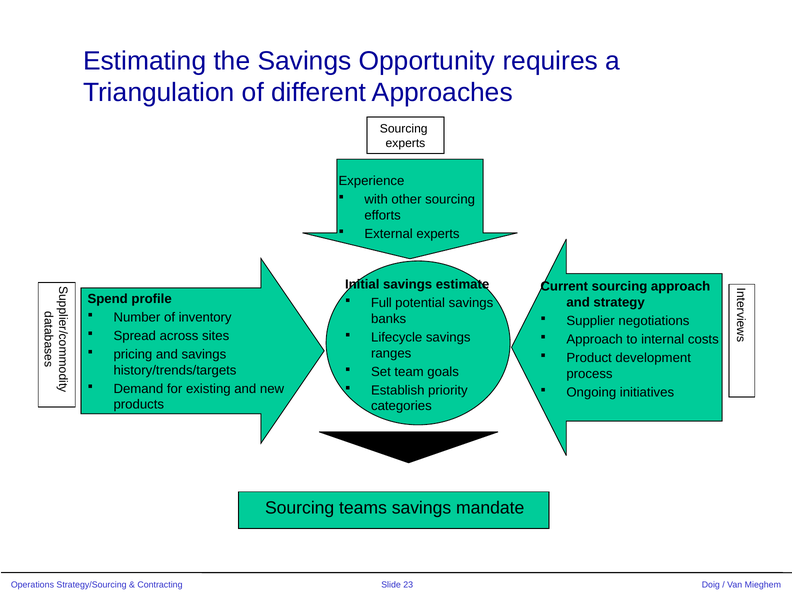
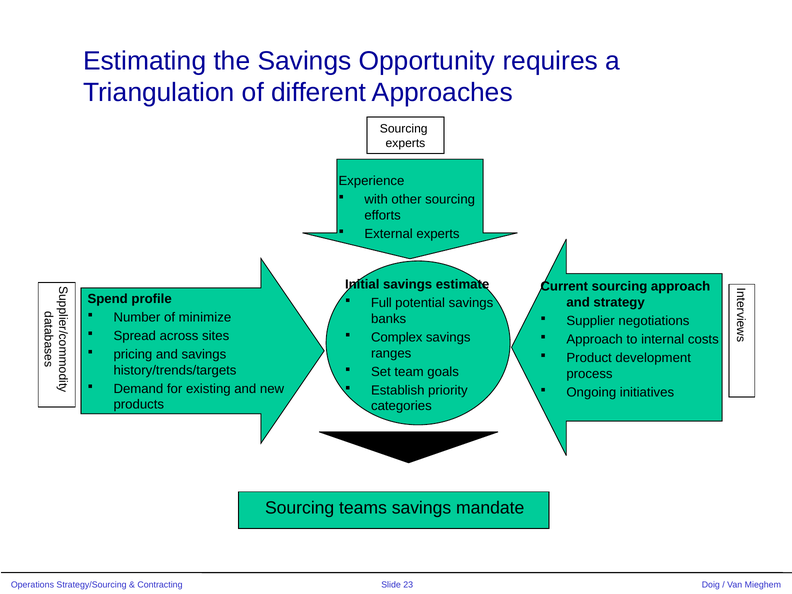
inventory: inventory -> minimize
Lifecycle: Lifecycle -> Complex
